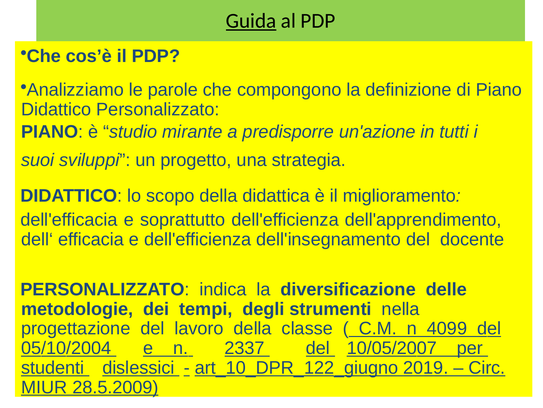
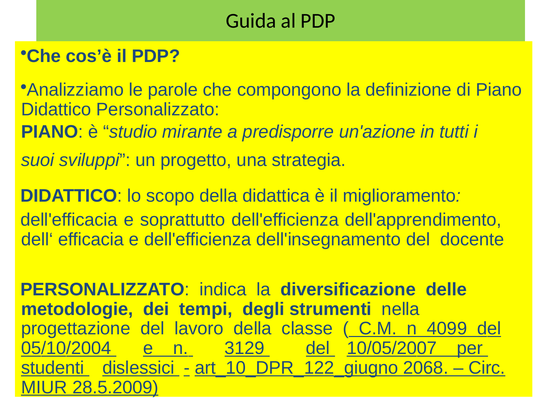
Guida underline: present -> none
2337: 2337 -> 3129
2019: 2019 -> 2068
